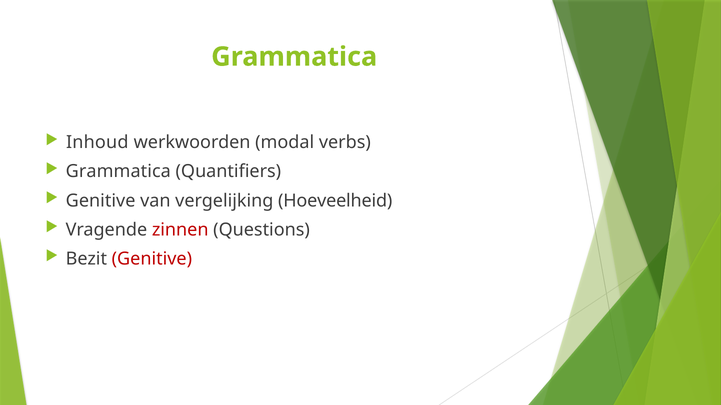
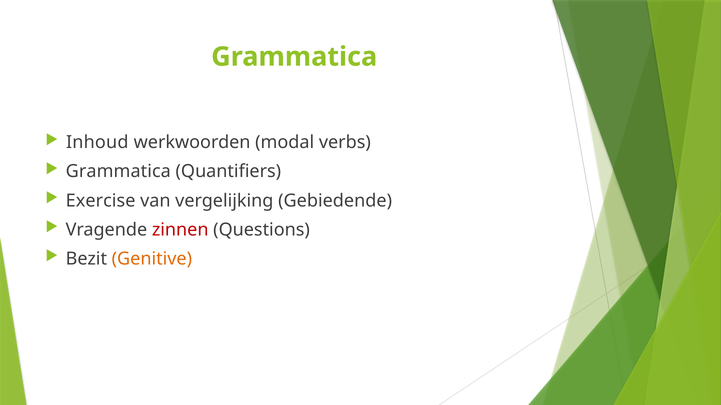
Genitive at (101, 201): Genitive -> Exercise
Hoeveelheid: Hoeveelheid -> Gebiedende
Genitive at (152, 259) colour: red -> orange
